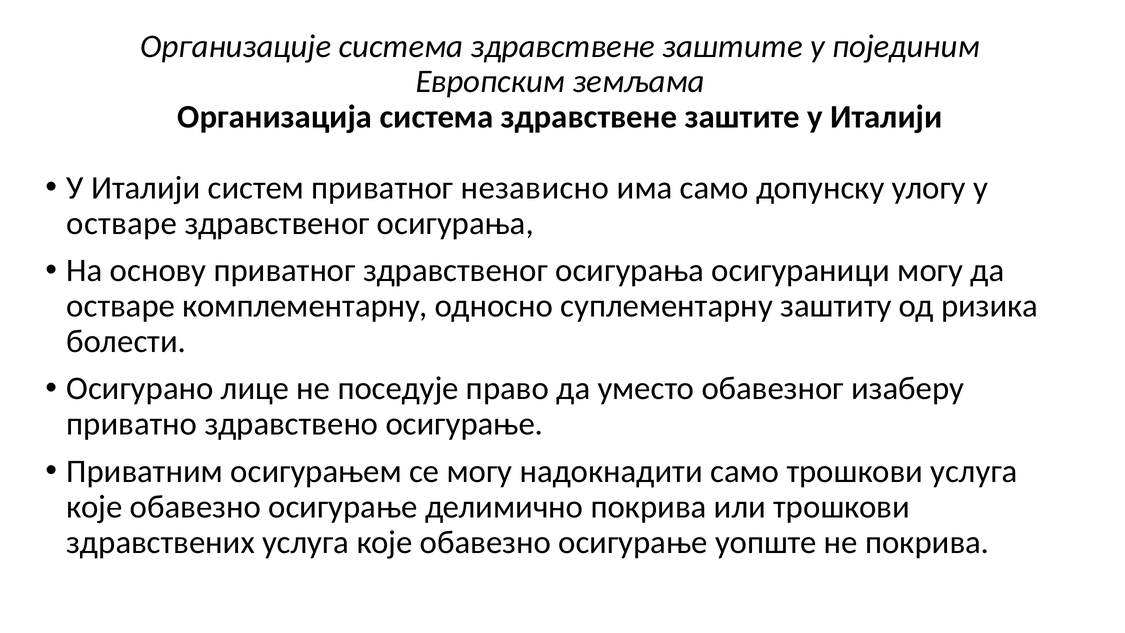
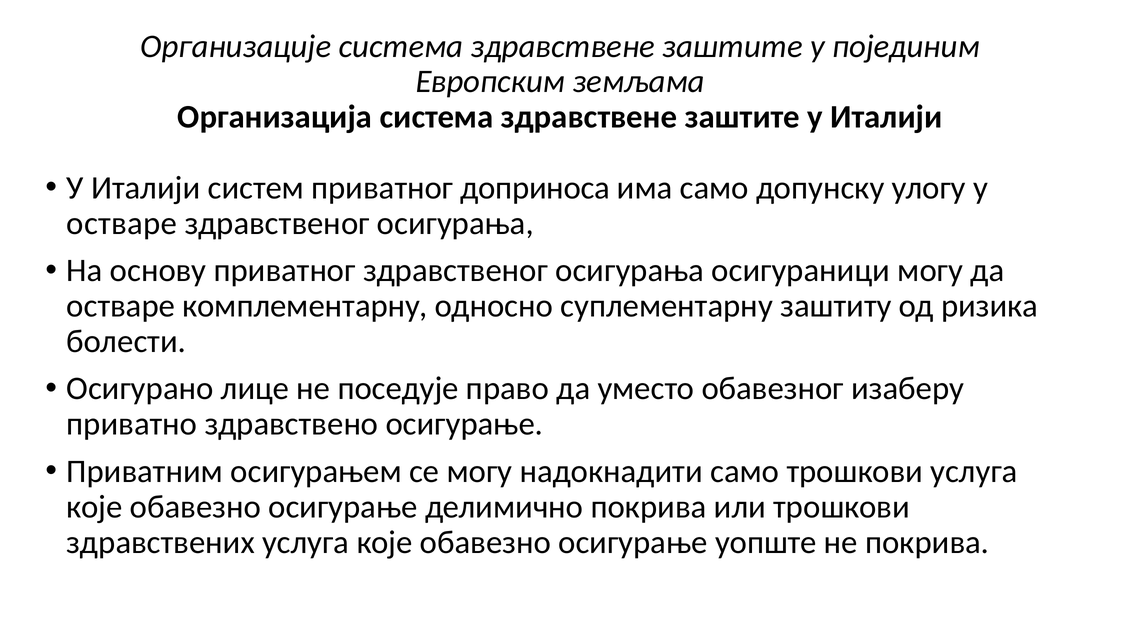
независно: независно -> доприноса
